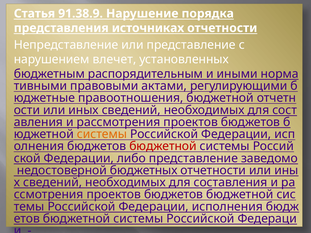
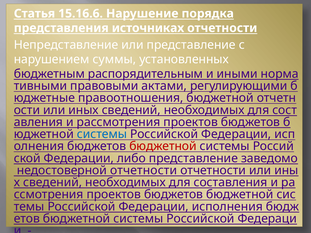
91.38.9: 91.38.9 -> 15.16.6
нарушением влечет: влечет -> суммы
системы at (102, 134) colour: orange -> blue
недостоверной бюджетных: бюджетных -> отчетности
